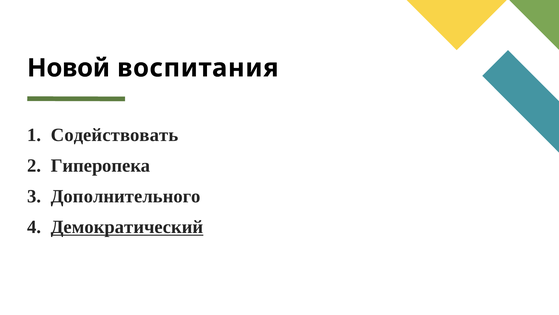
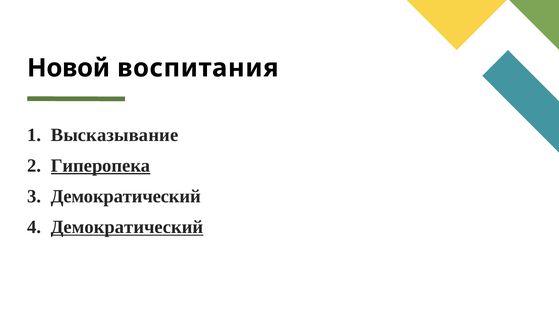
Содействовать: Содействовать -> Высказывание
Гиперопека underline: none -> present
Дополнительного at (126, 196): Дополнительного -> Демократический
